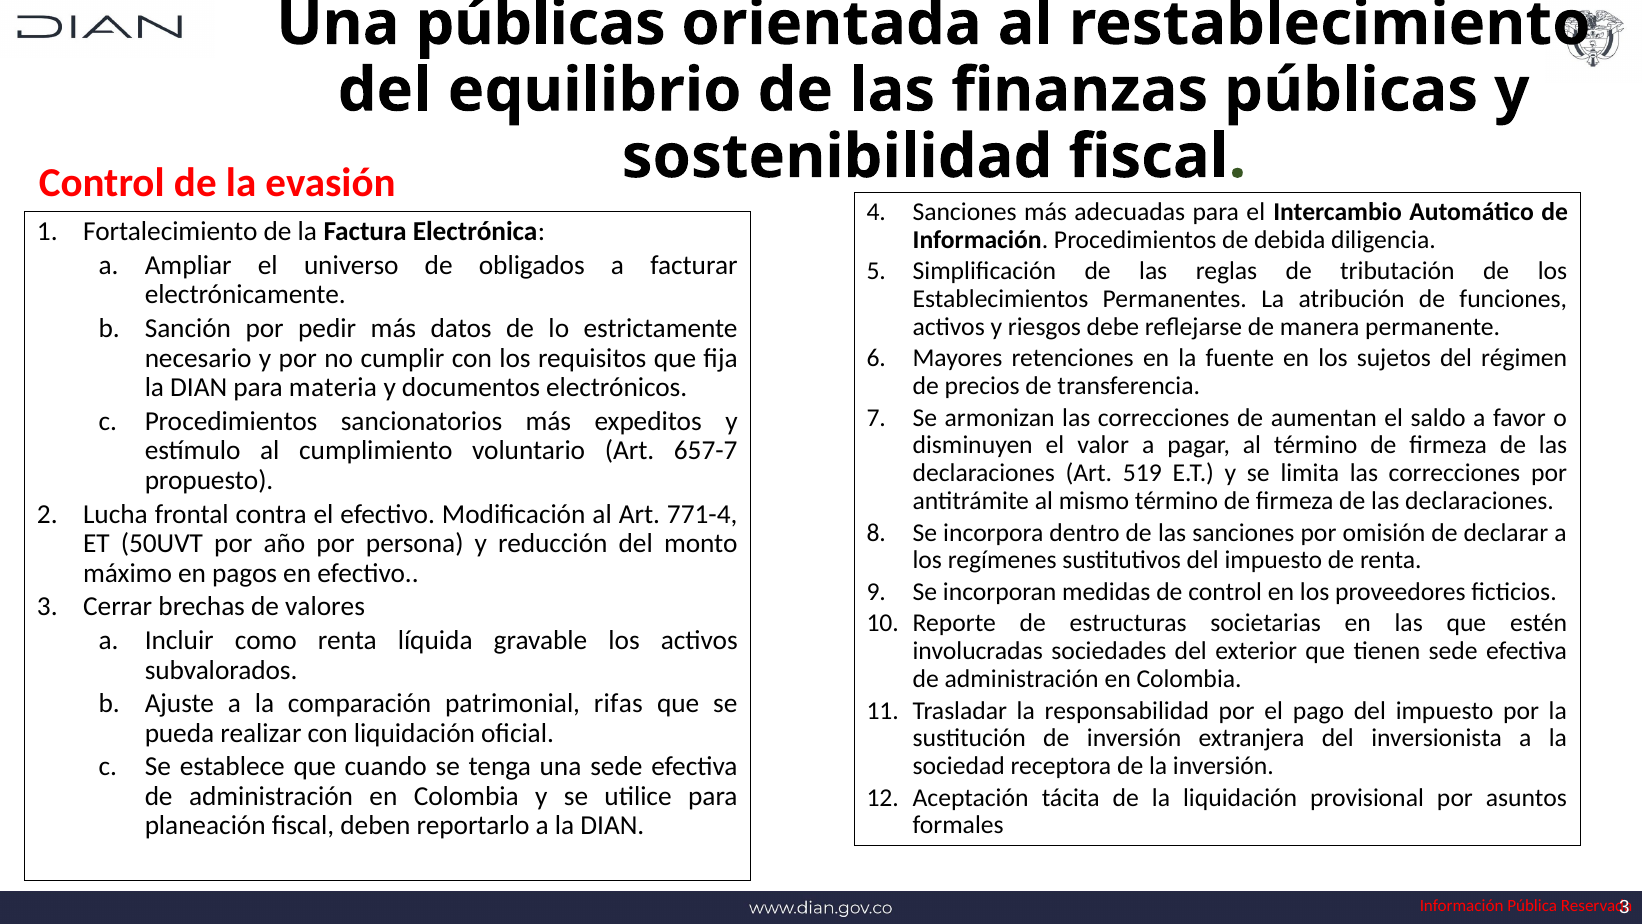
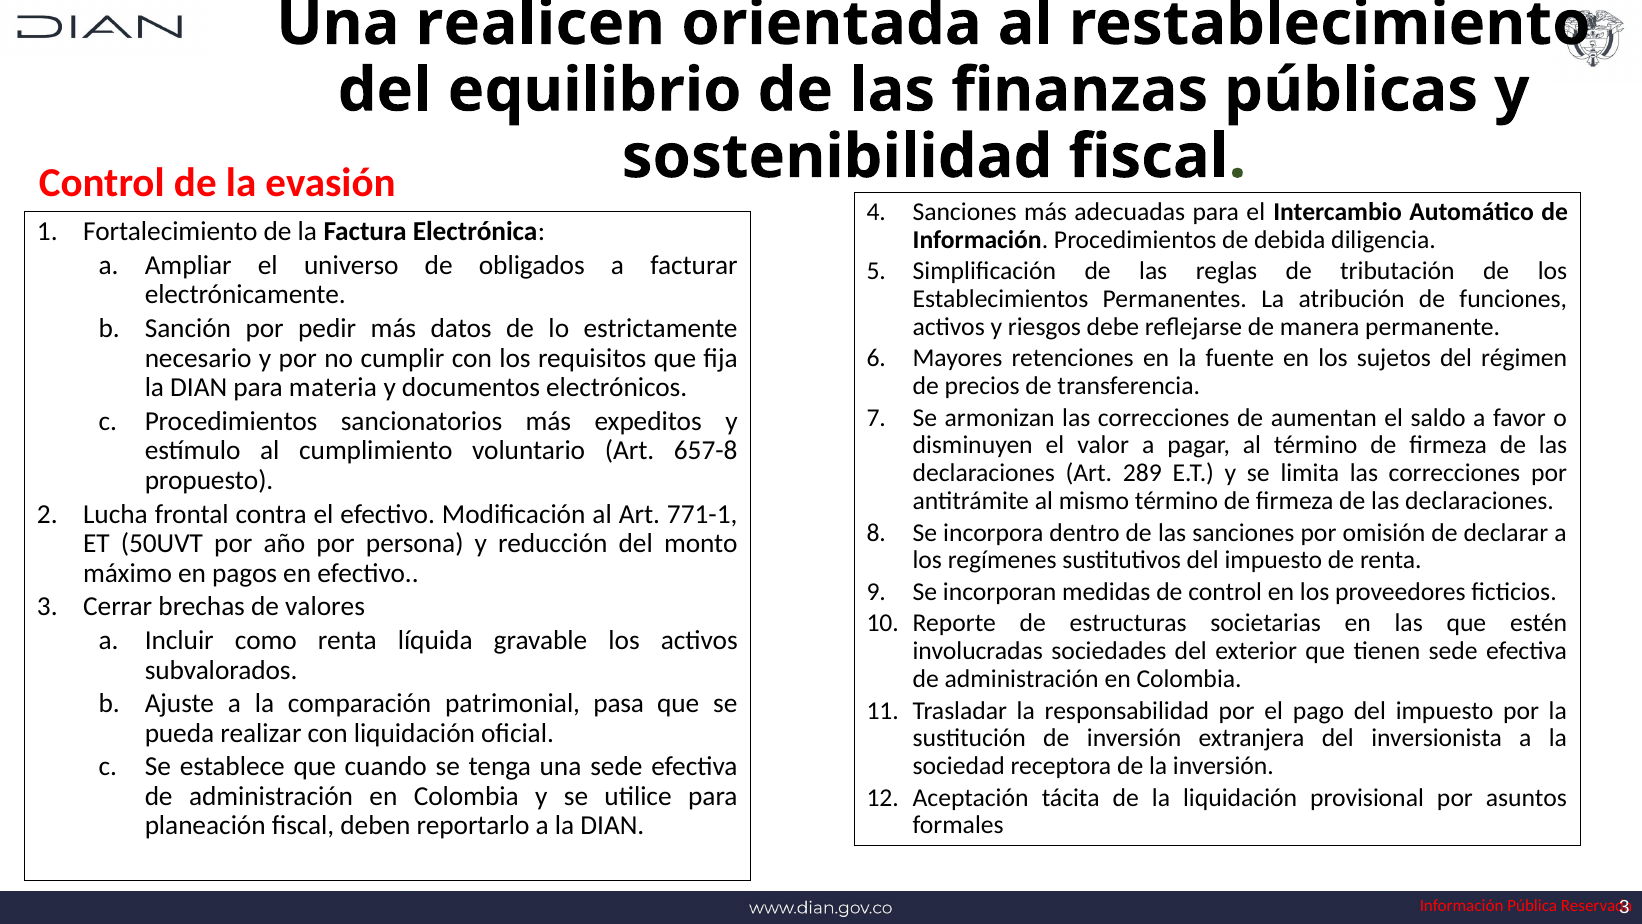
Una públicas: públicas -> realicen
657-7: 657-7 -> 657-8
519: 519 -> 289
771-4: 771-4 -> 771-1
rifas: rifas -> pasa
